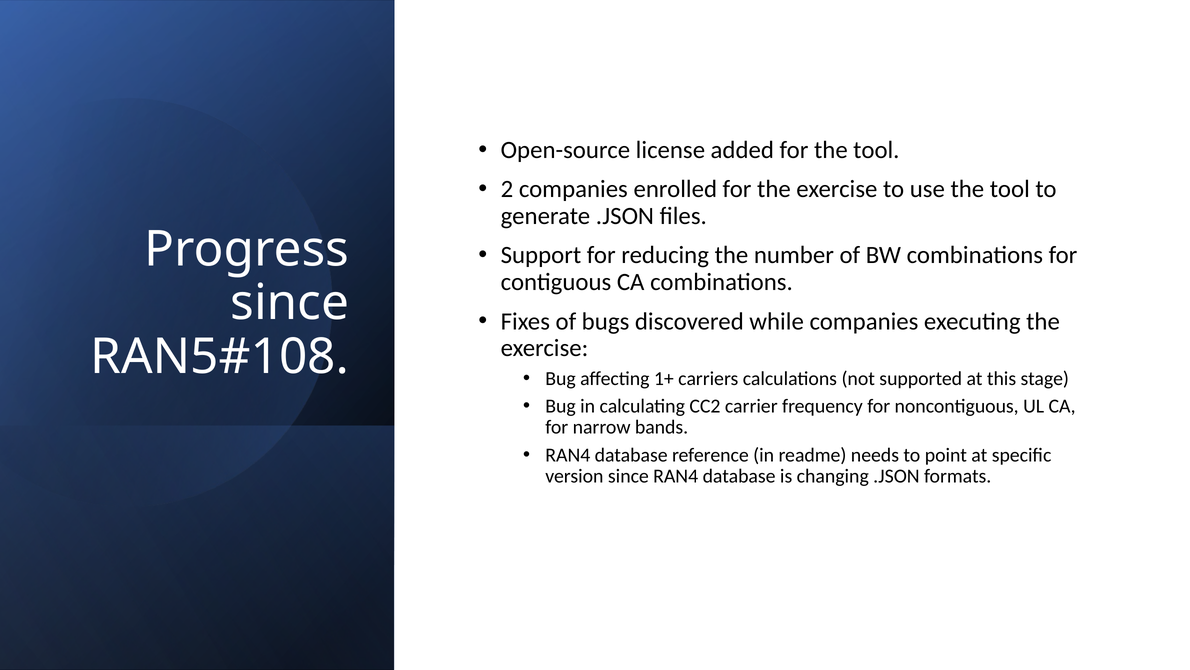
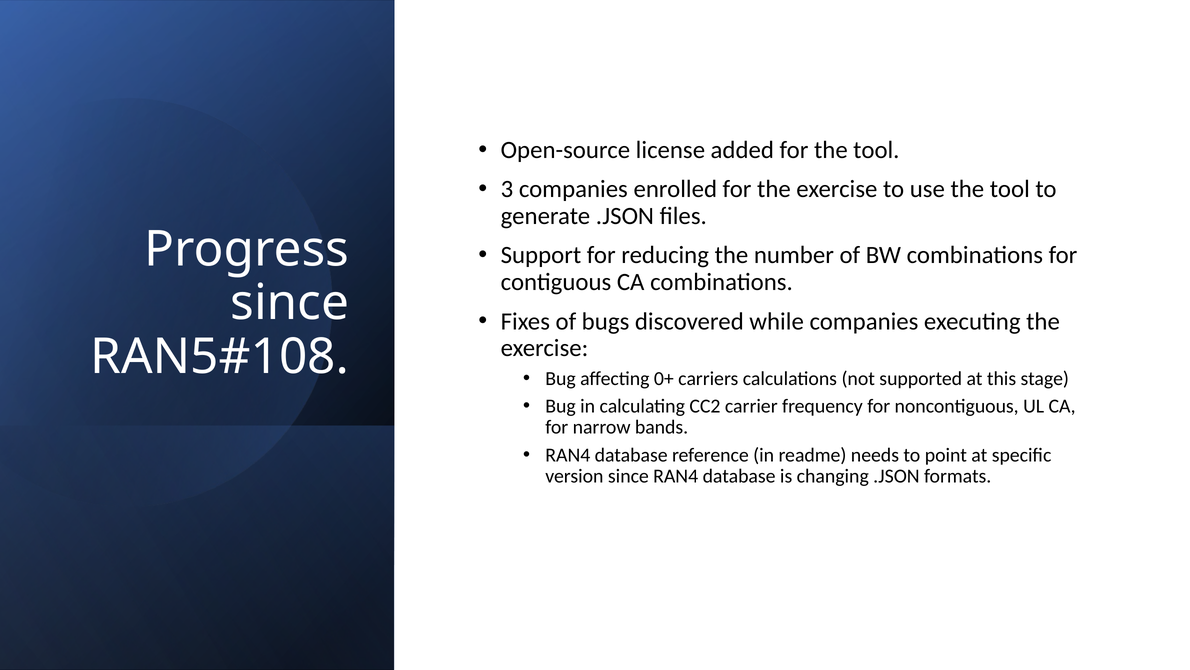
2: 2 -> 3
1+: 1+ -> 0+
